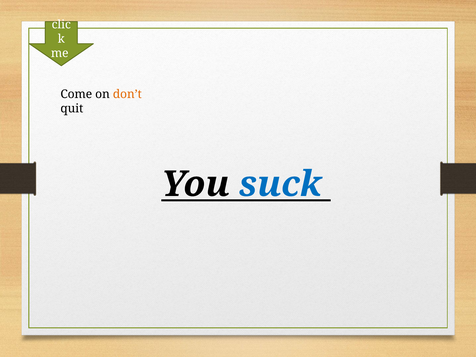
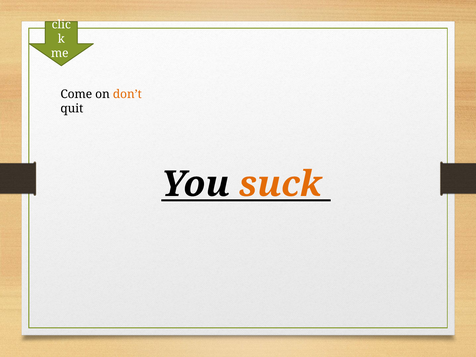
suck colour: blue -> orange
